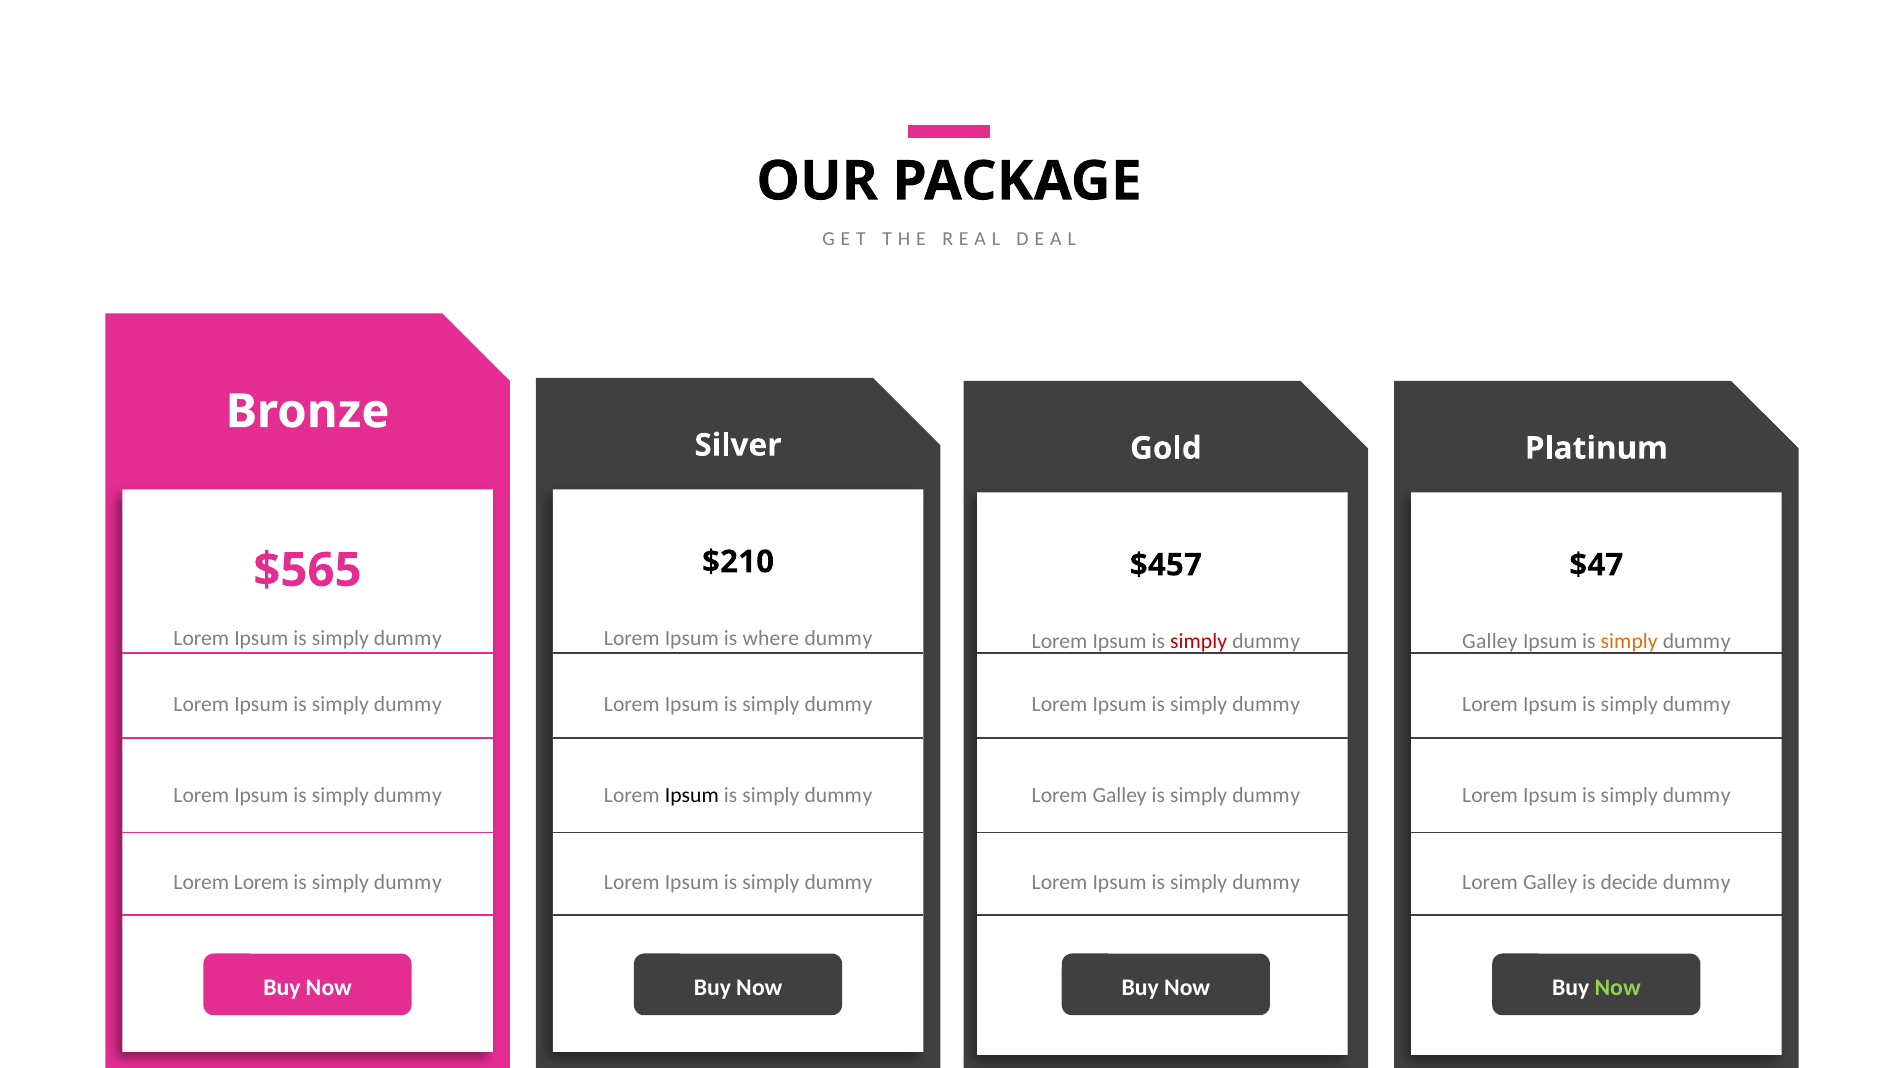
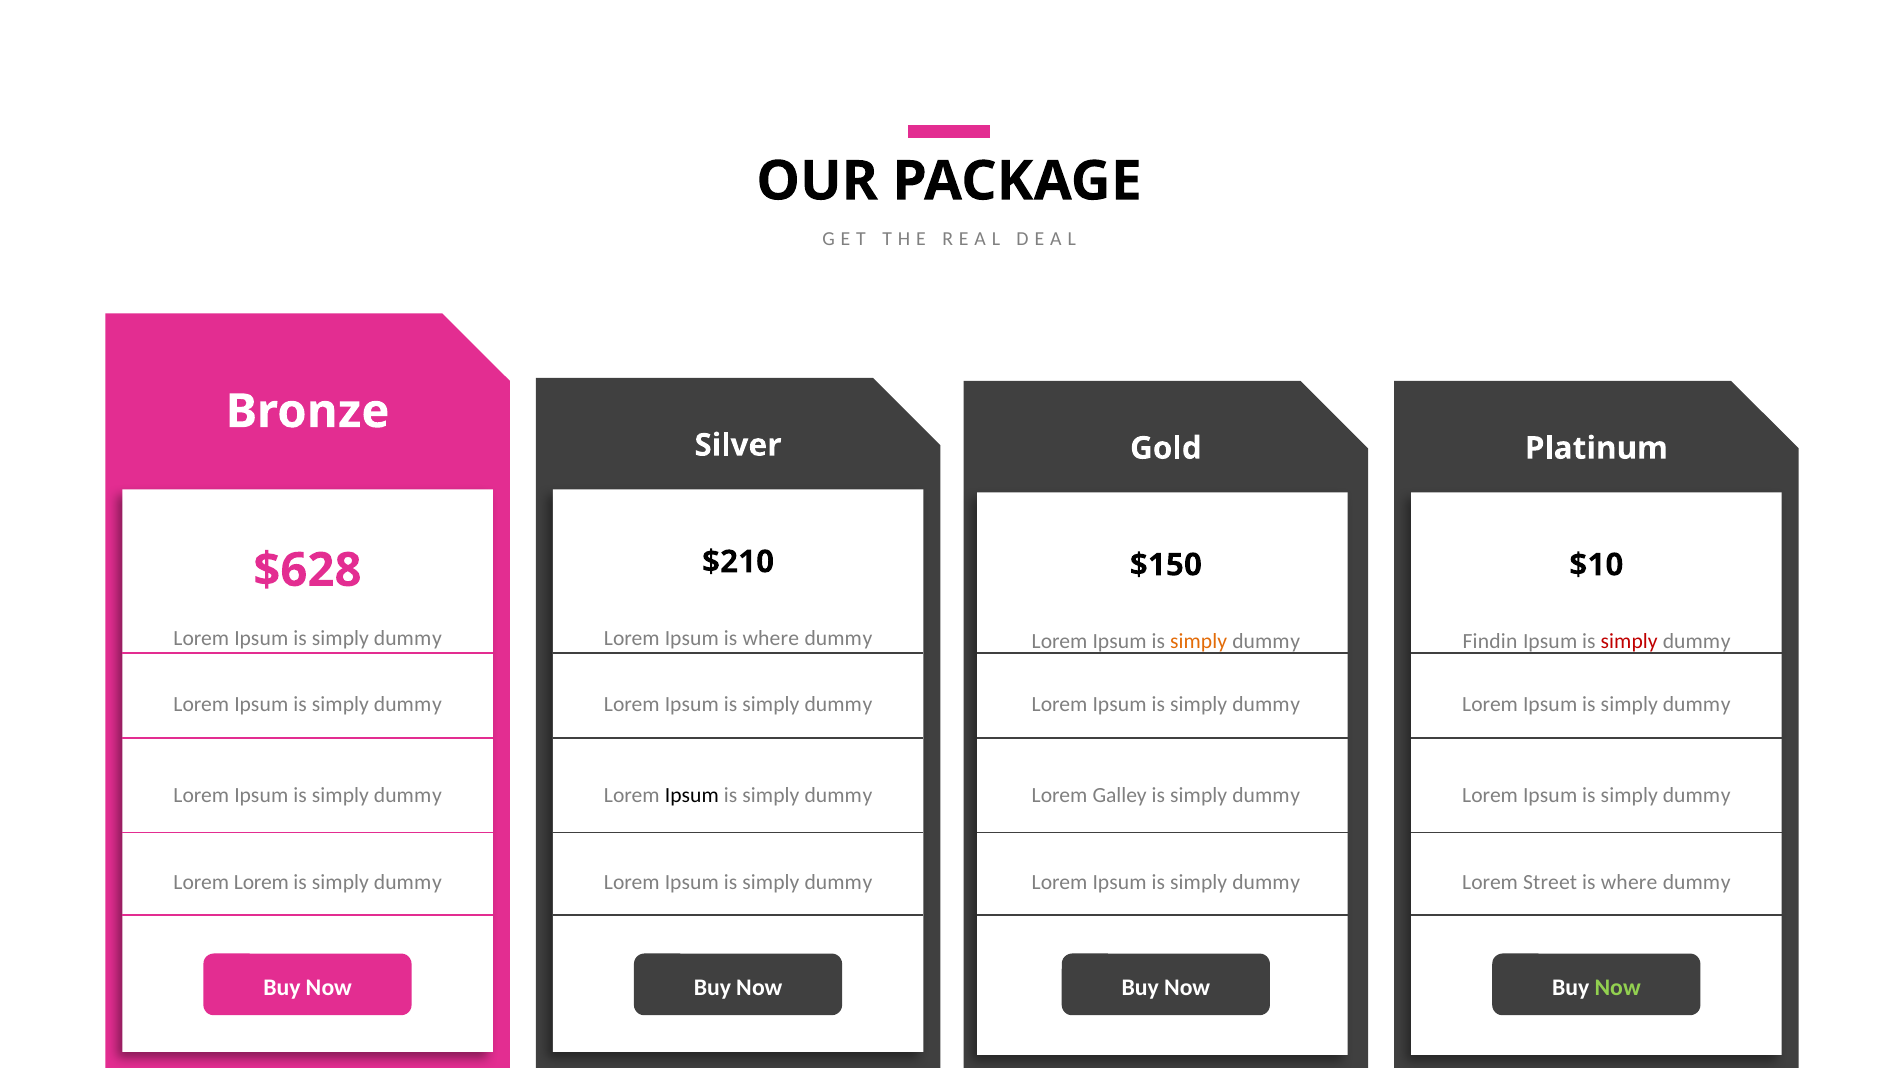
$457: $457 -> $150
$47: $47 -> $10
$565: $565 -> $628
simply at (1199, 641) colour: red -> orange
Galley at (1490, 641): Galley -> Findin
simply at (1629, 641) colour: orange -> red
Galley at (1550, 882): Galley -> Street
decide at (1629, 882): decide -> where
